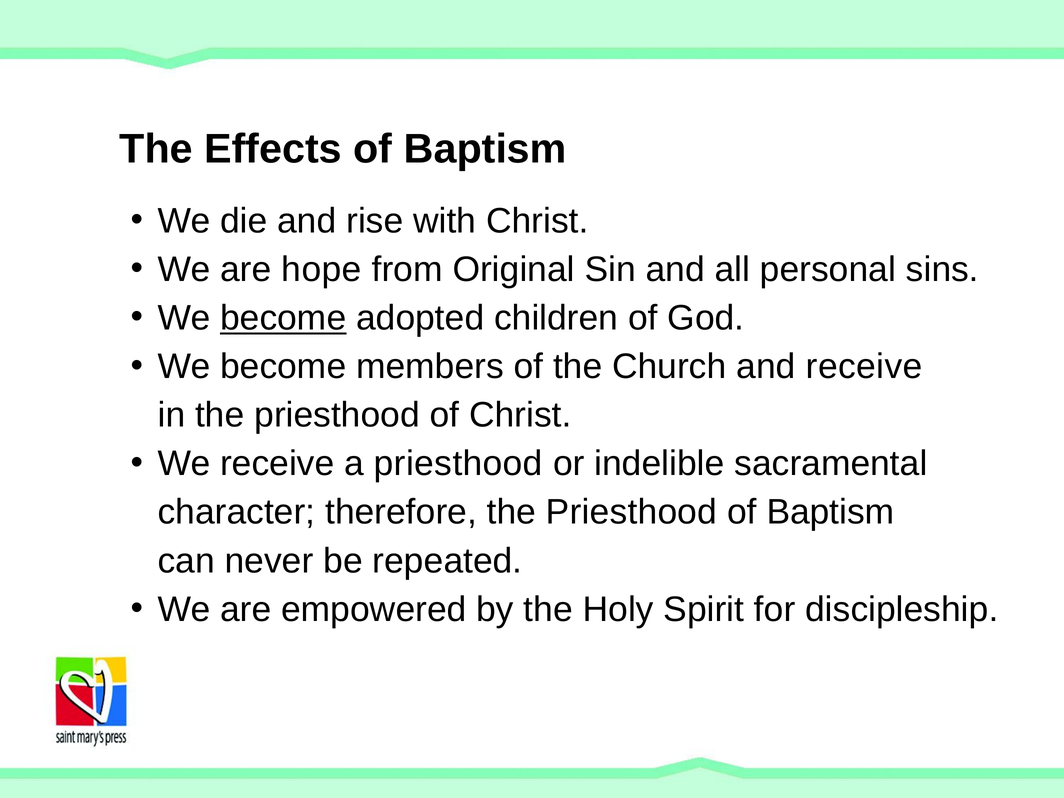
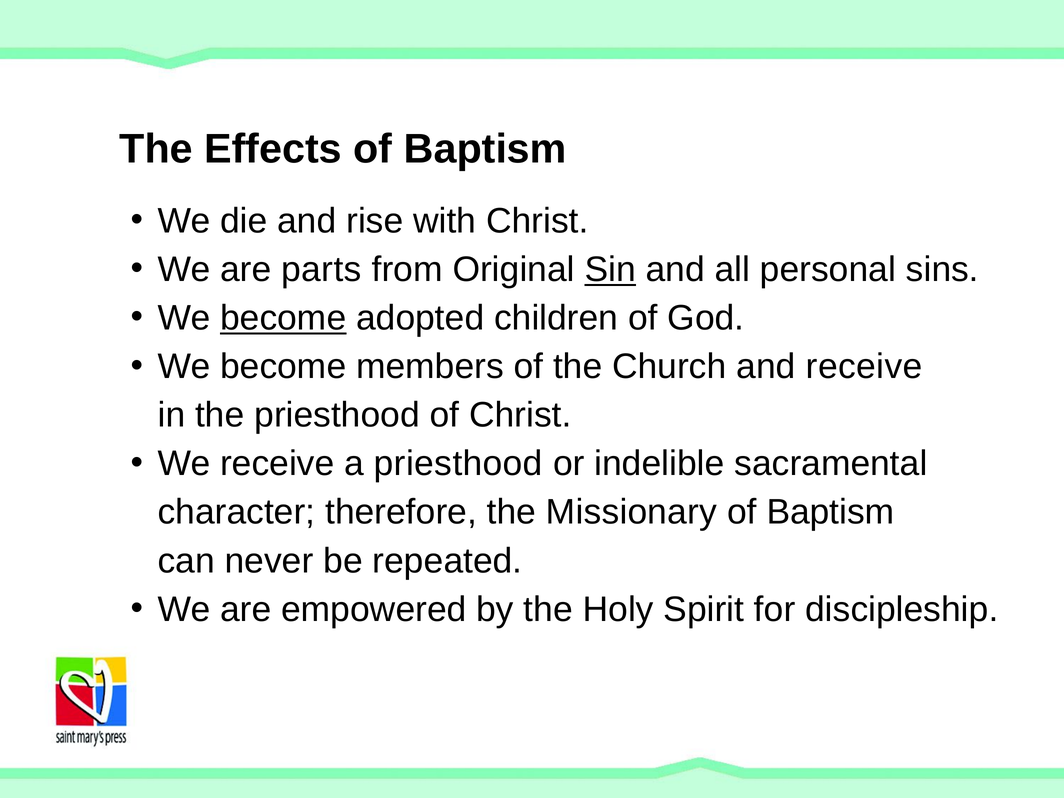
hope: hope -> parts
Sin underline: none -> present
therefore the Priesthood: Priesthood -> Missionary
